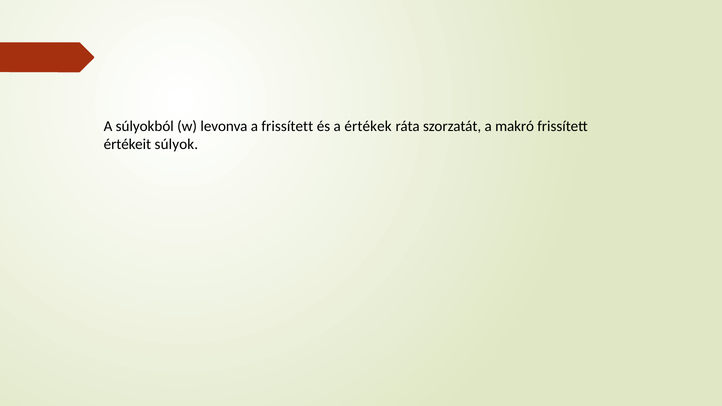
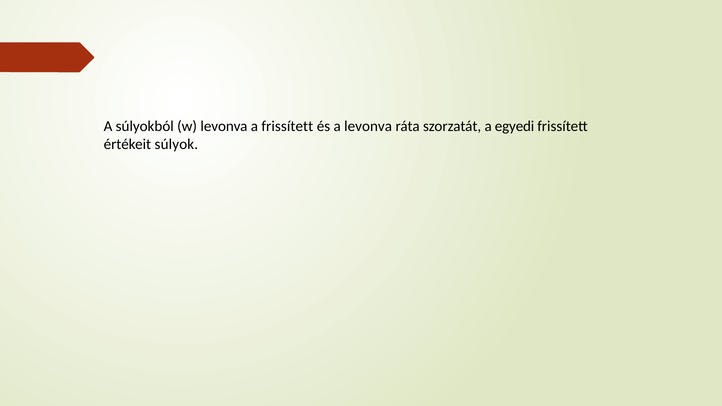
a értékek: értékek -> levonva
makró: makró -> egyedi
